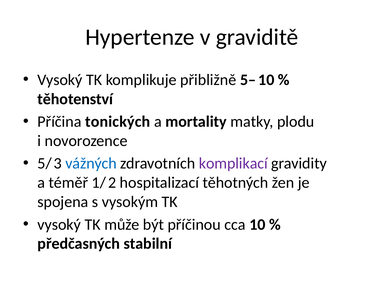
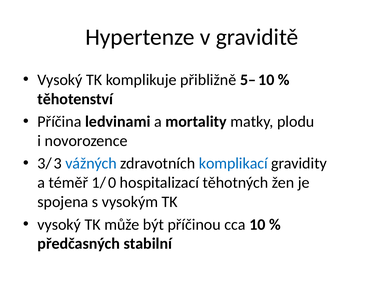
tonických: tonických -> ledvinami
5/: 5/ -> 3/
komplikací colour: purple -> blue
2: 2 -> 0
